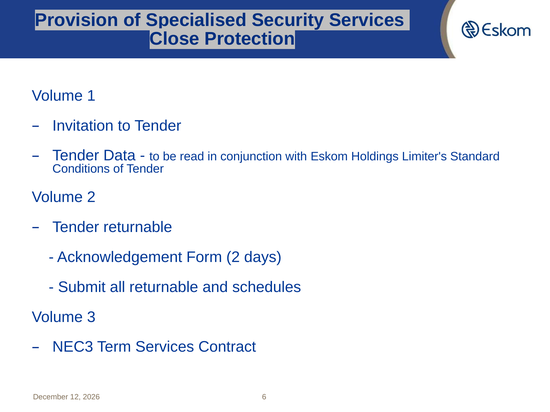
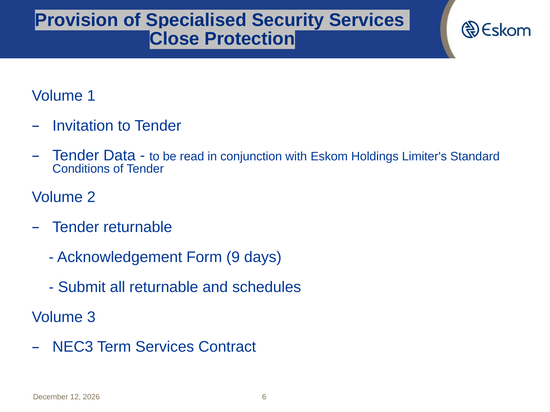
Form 2: 2 -> 9
